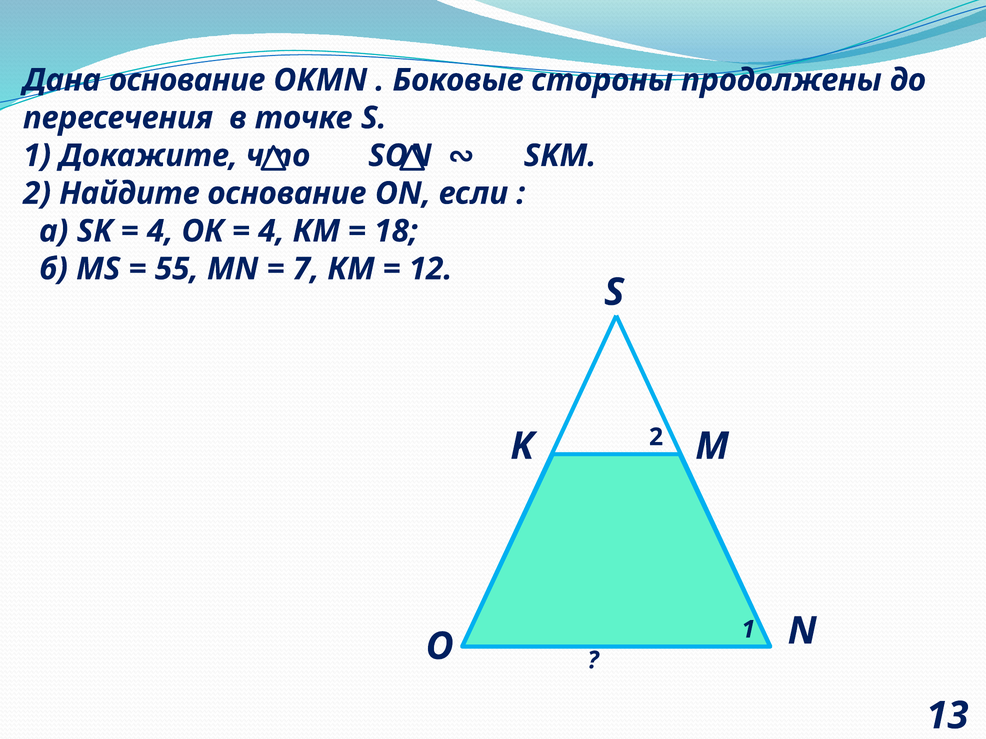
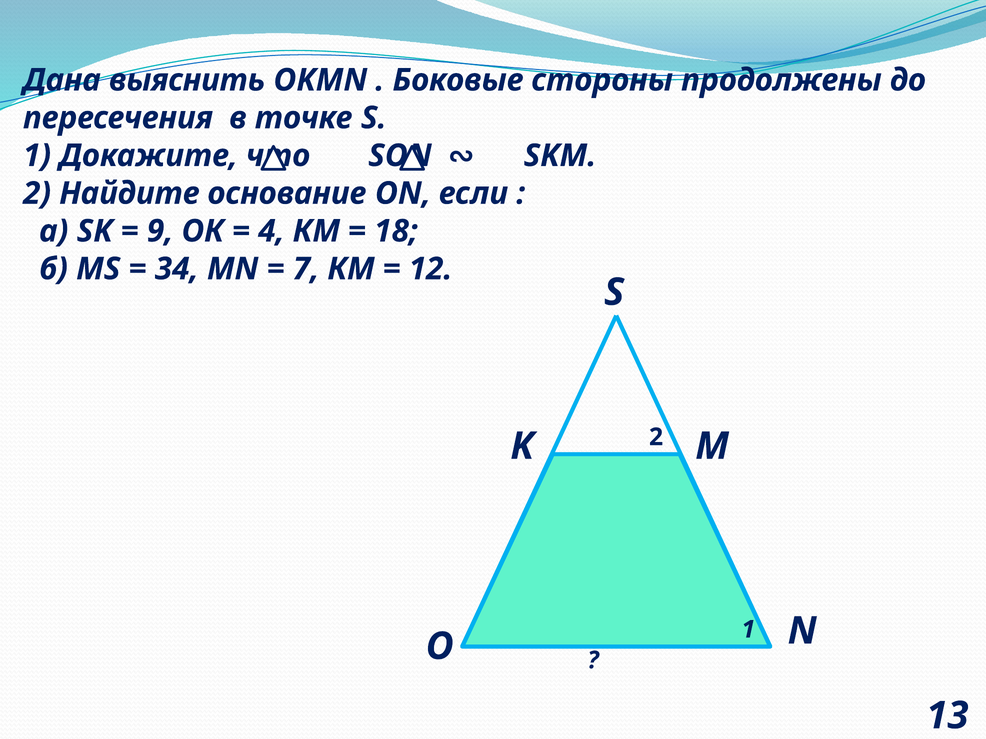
Дана основание: основание -> выяснить
4 at (160, 231): 4 -> 9
55: 55 -> 34
